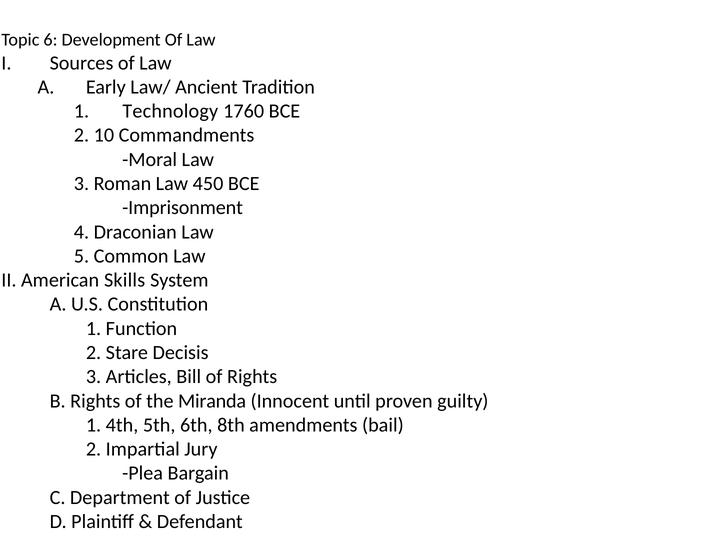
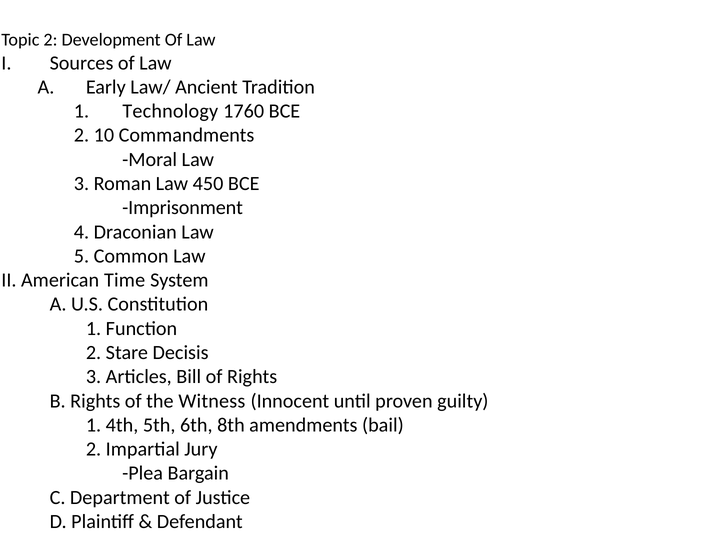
Topic 6: 6 -> 2
Skills: Skills -> Time
Miranda: Miranda -> Witness
